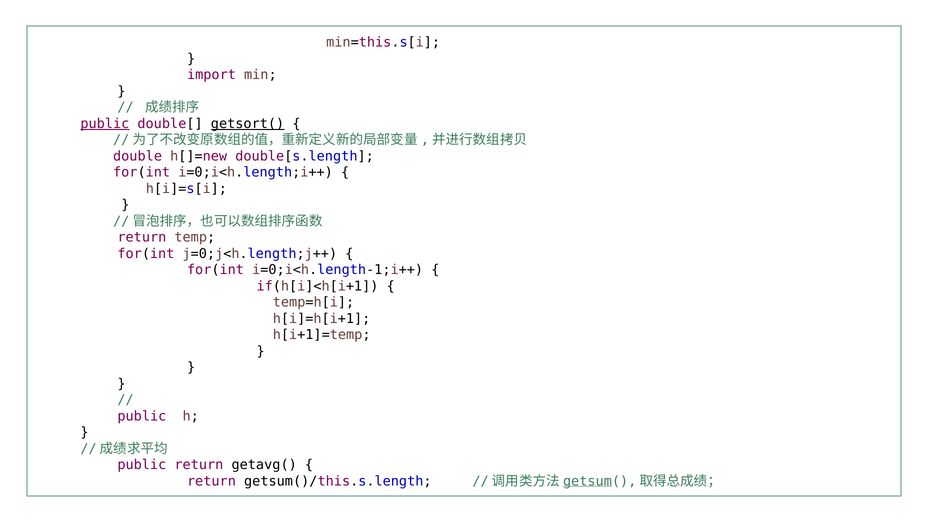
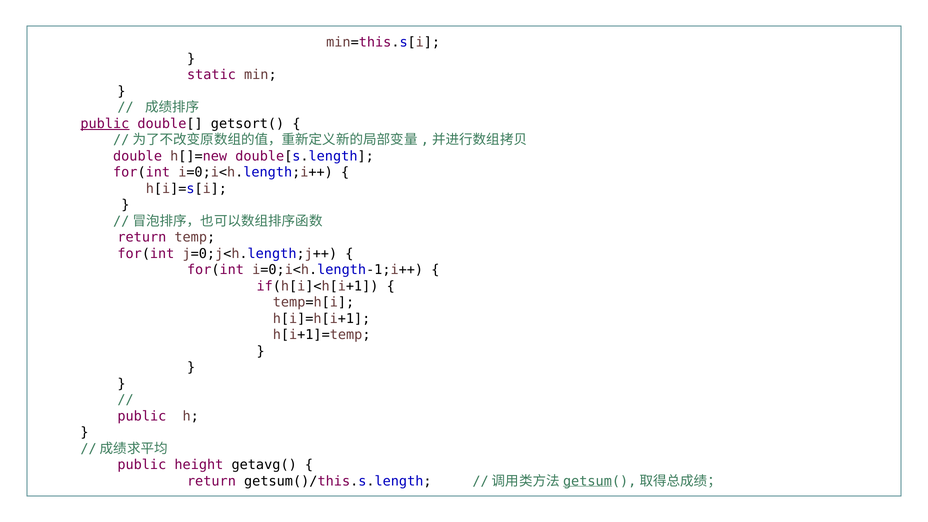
import: import -> static
getsort( underline: present -> none
public return: return -> height
